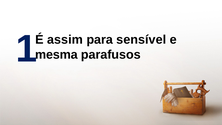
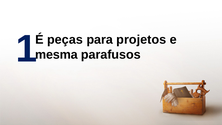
assim: assim -> peças
sensível: sensível -> projetos
